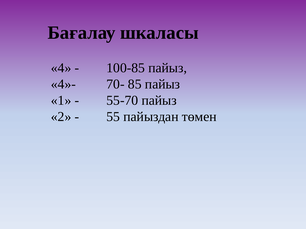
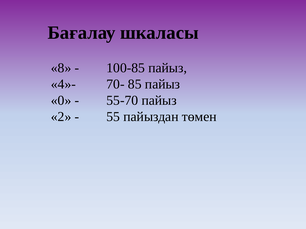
4: 4 -> 8
1: 1 -> 0
